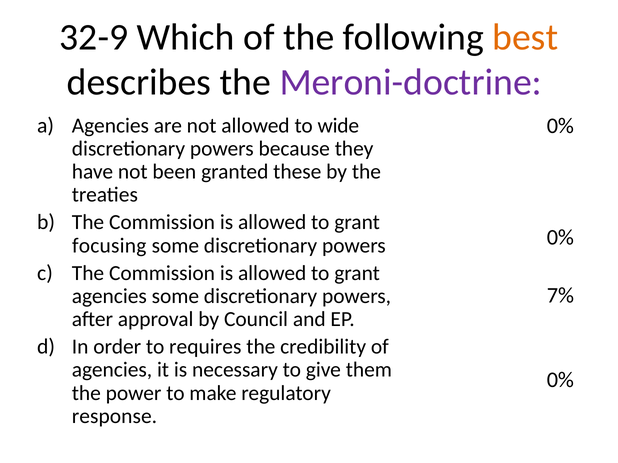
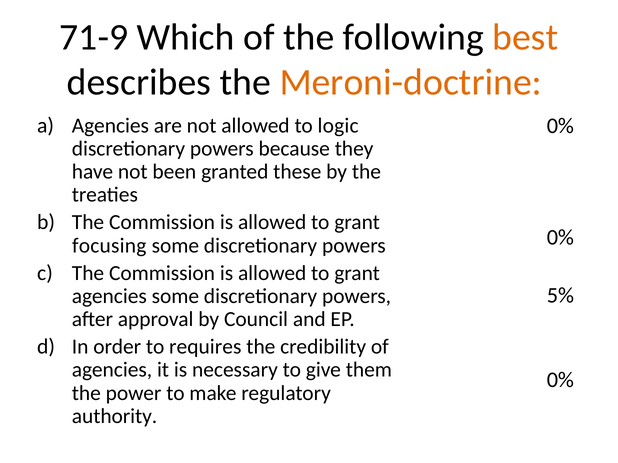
32-9: 32-9 -> 71-9
Meroni-doctrine colour: purple -> orange
wide: wide -> logic
7%: 7% -> 5%
response: response -> authority
